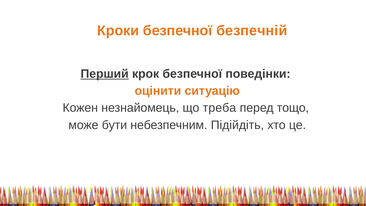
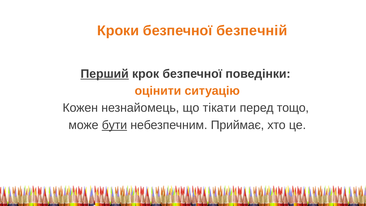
треба: треба -> тікати
бути underline: none -> present
Підійдіть: Підійдіть -> Приймає
